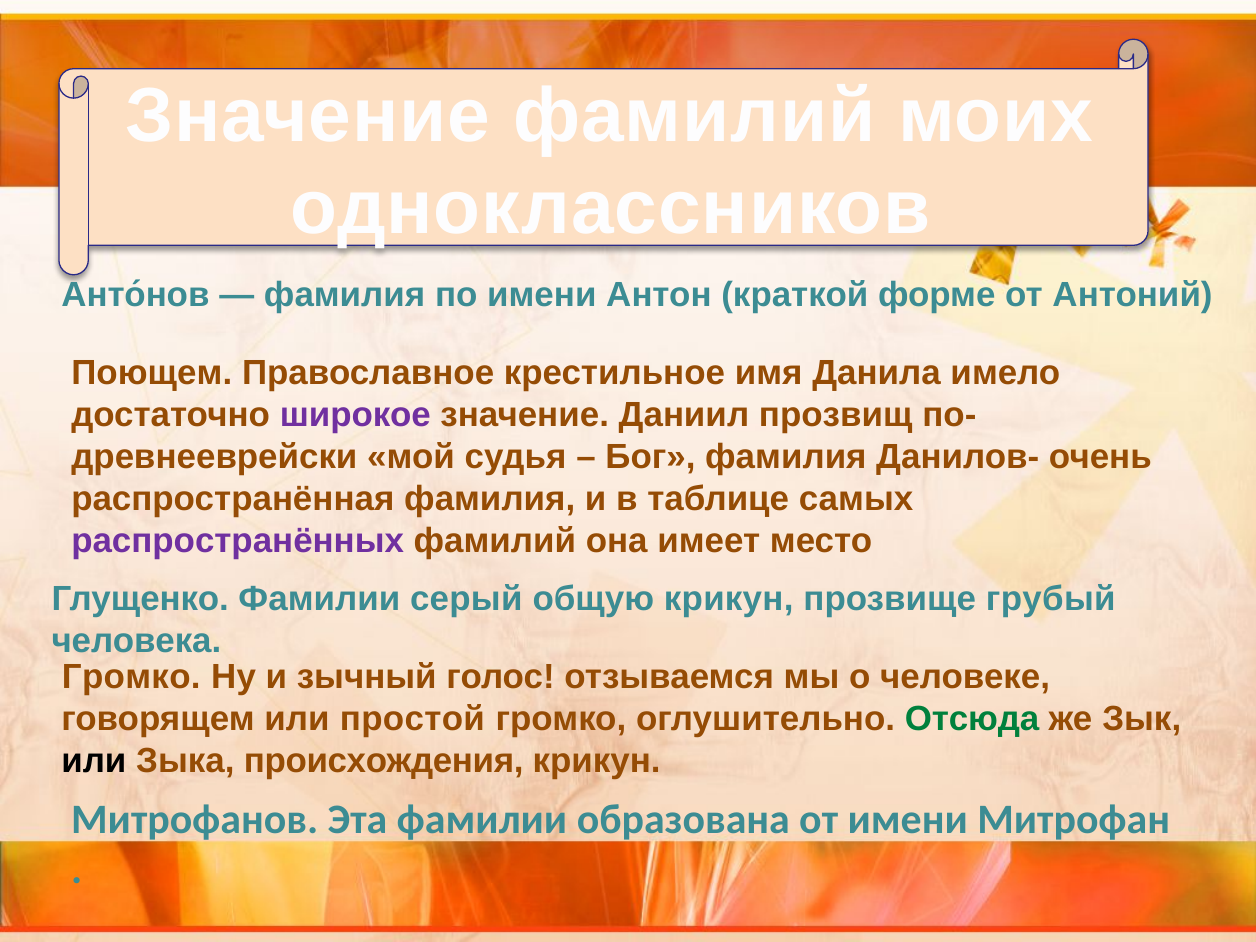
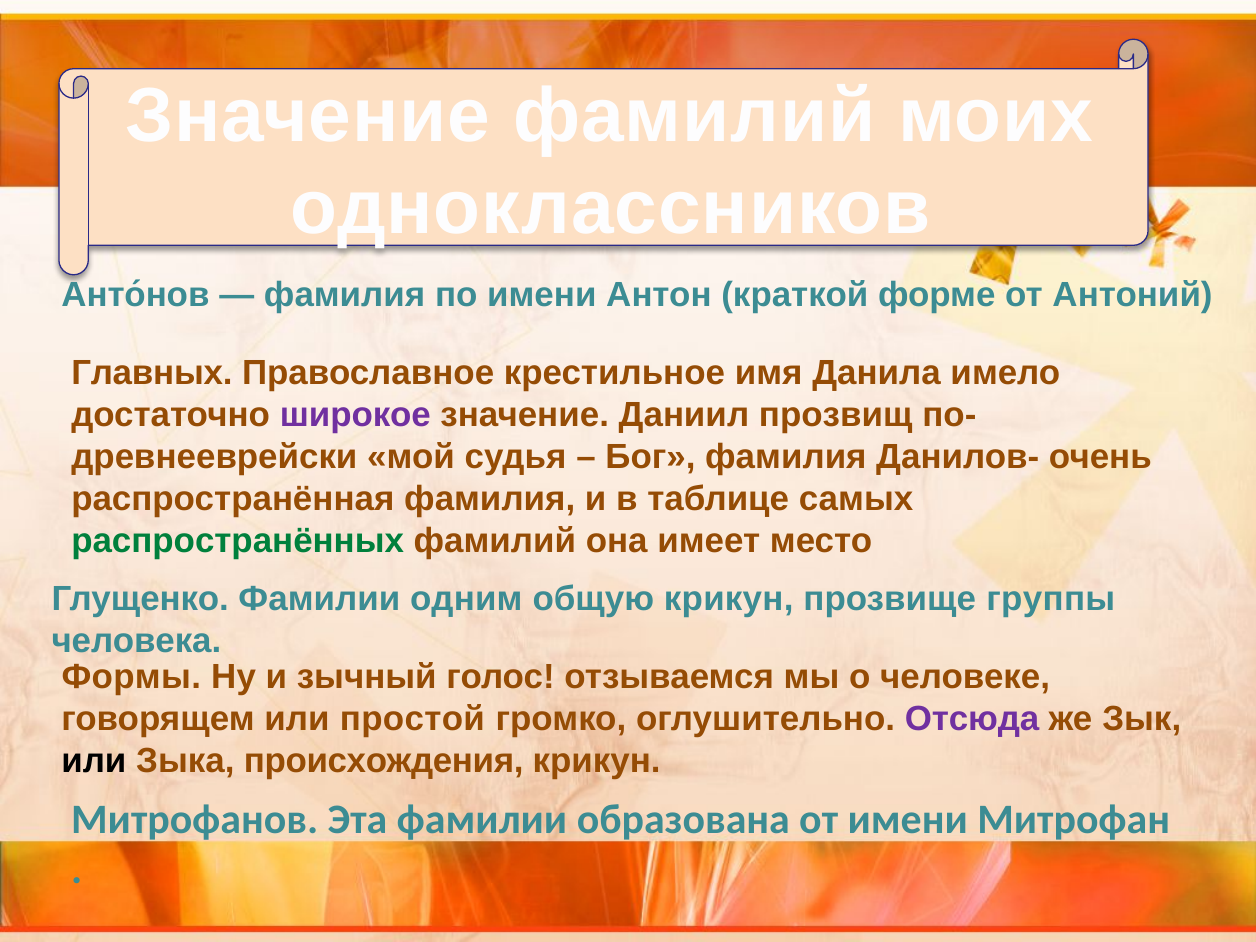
Поющем: Поющем -> Главных
распространённых colour: purple -> green
серый: серый -> одним
грубый: грубый -> группы
Громко at (131, 677): Громко -> Формы
Отсюда colour: green -> purple
